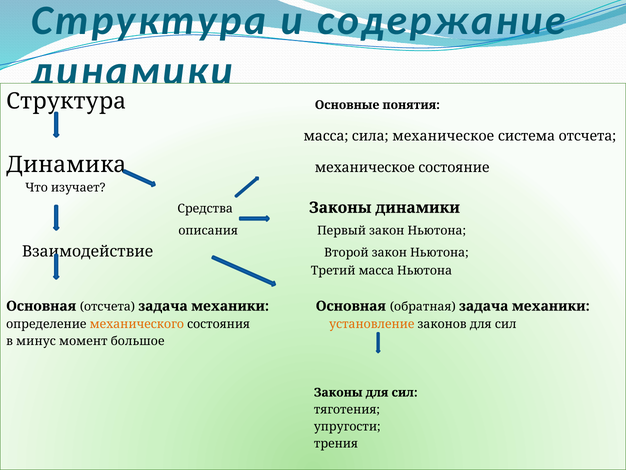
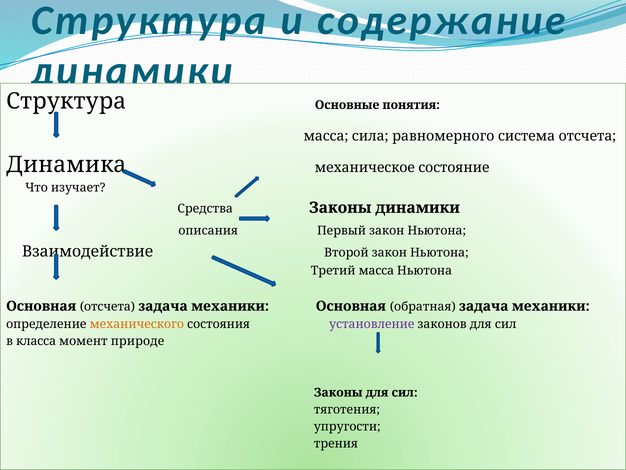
сила механическое: механическое -> равномерного
установление colour: orange -> purple
минус: минус -> класса
большое: большое -> природе
